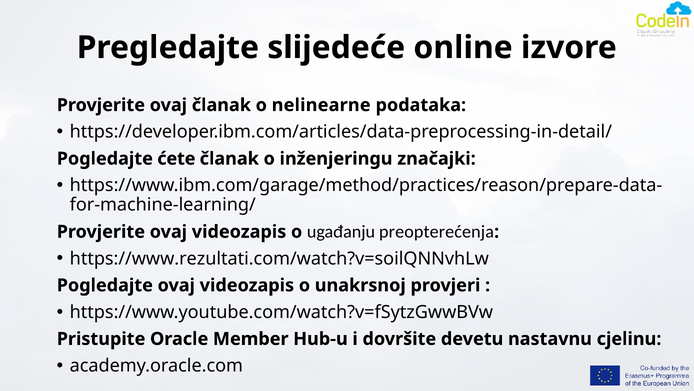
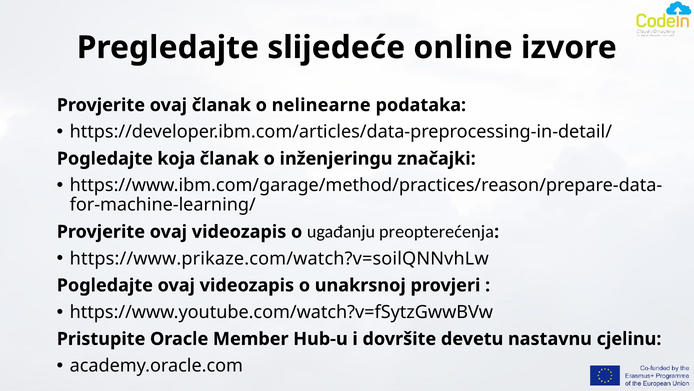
ćete: ćete -> koja
https://www.rezultati.com/watch?v=soilQNNvhLw: https://www.rezultati.com/watch?v=soilQNNvhLw -> https://www.prikaze.com/watch?v=soilQNNvhLw
